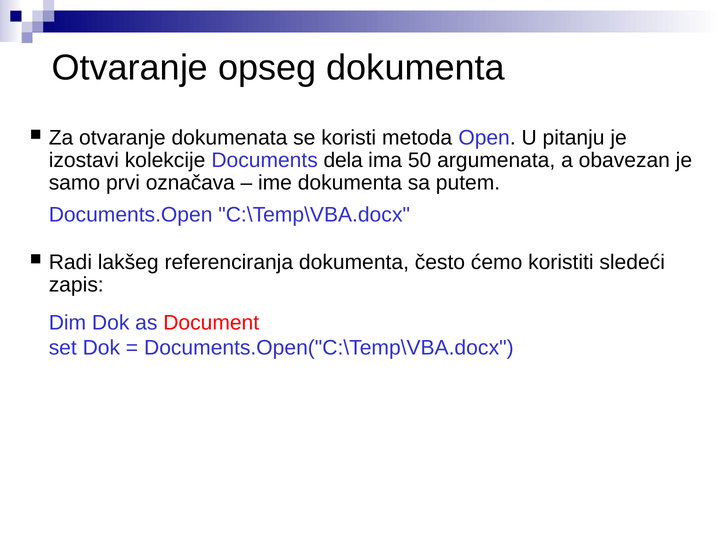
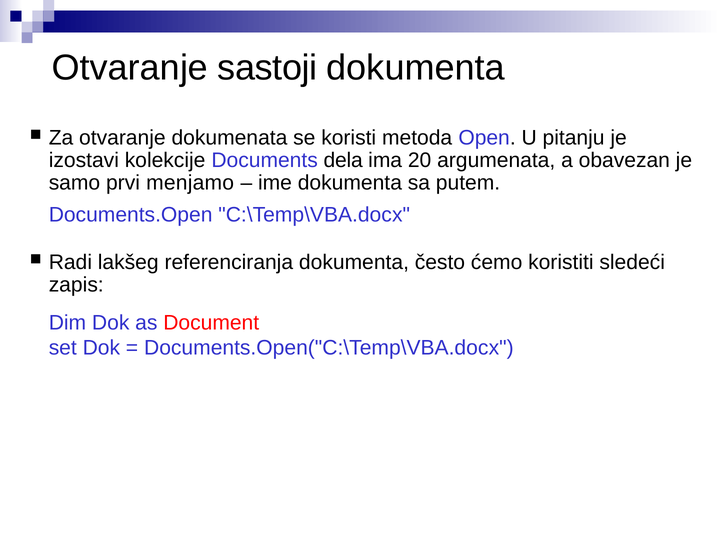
opseg: opseg -> sastoji
50: 50 -> 20
označava: označava -> menjamo
